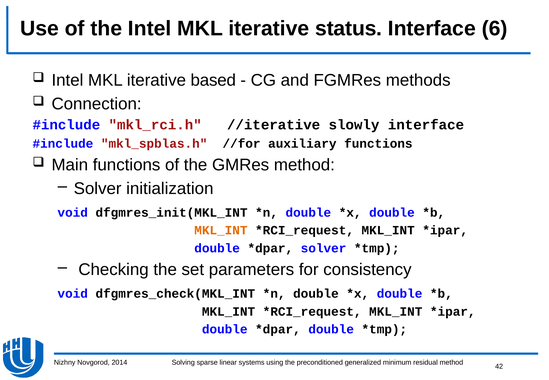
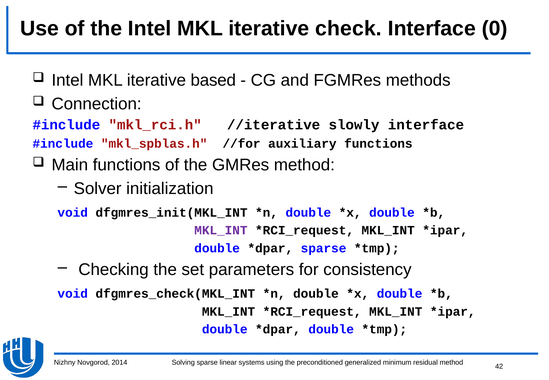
status: status -> check
6: 6 -> 0
MKL_INT at (221, 231) colour: orange -> purple
solver at (324, 248): solver -> sparse
